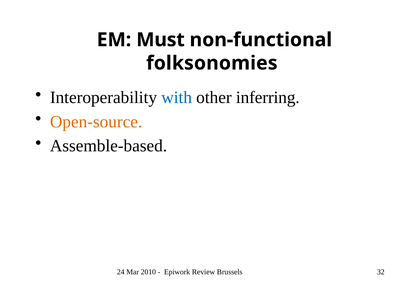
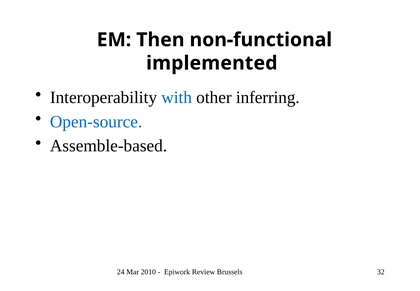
Must: Must -> Then
folksonomies: folksonomies -> implemented
Open-source colour: orange -> blue
